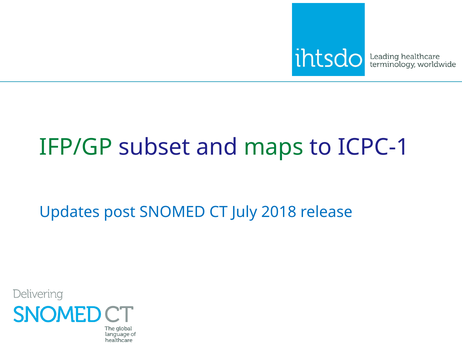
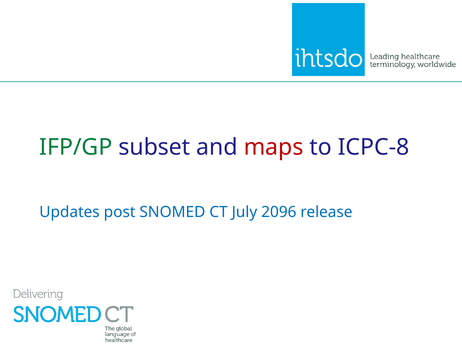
maps colour: green -> red
ICPC-1: ICPC-1 -> ICPC-8
2018: 2018 -> 2096
